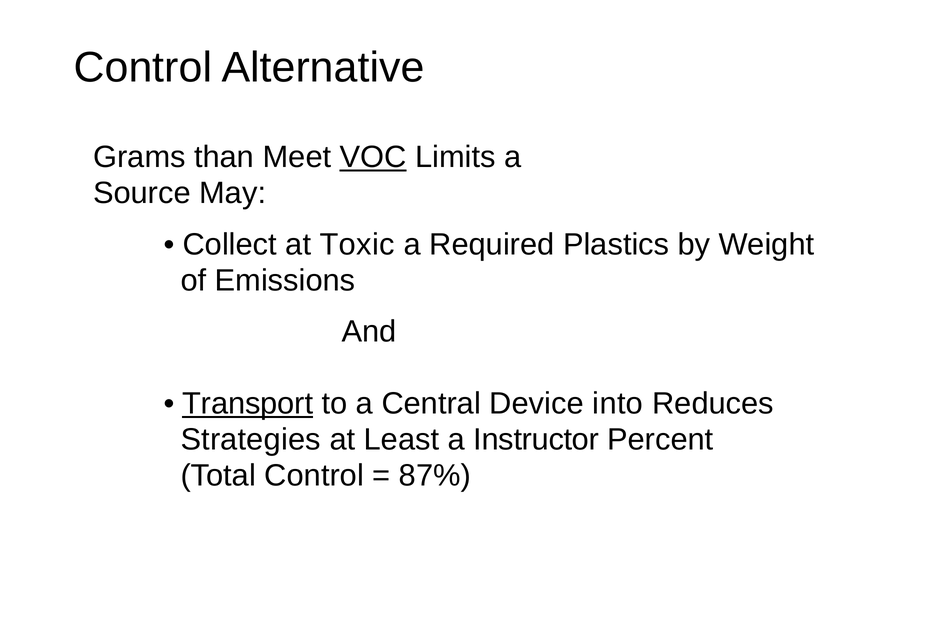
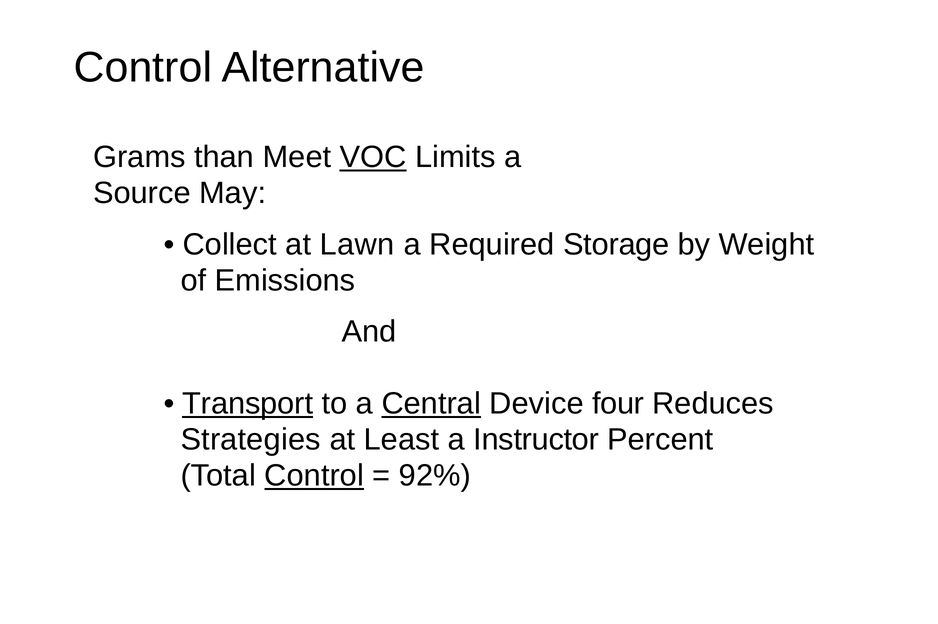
Toxic: Toxic -> Lawn
Plastics: Plastics -> Storage
Central underline: none -> present
into: into -> four
Control at (314, 476) underline: none -> present
87%: 87% -> 92%
